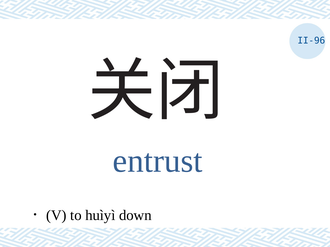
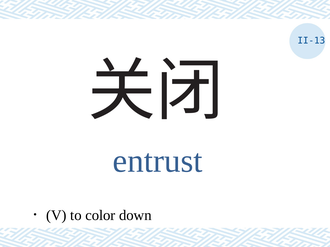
II-96: II-96 -> II-13
huìyì: huìyì -> color
